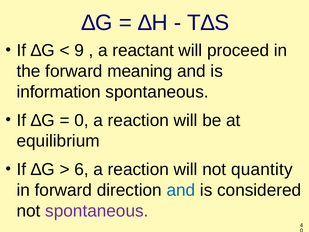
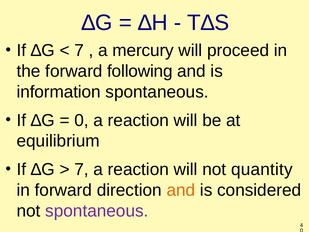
9 at (79, 50): 9 -> 7
reactant: reactant -> mercury
meaning: meaning -> following
6 at (82, 169): 6 -> 7
and at (181, 190) colour: blue -> orange
